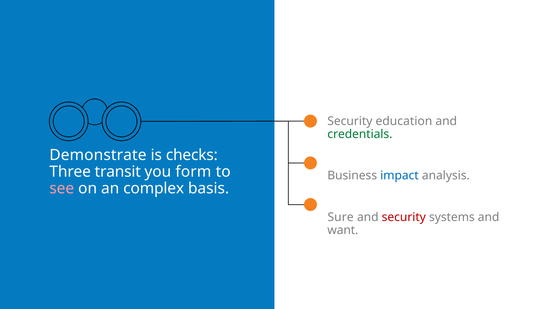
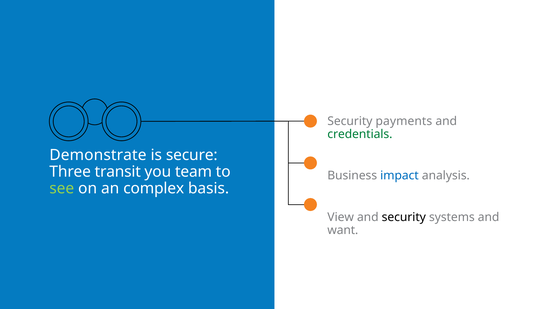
education: education -> payments
checks: checks -> secure
form: form -> team
see colour: pink -> light green
Sure: Sure -> View
security at (404, 217) colour: red -> black
